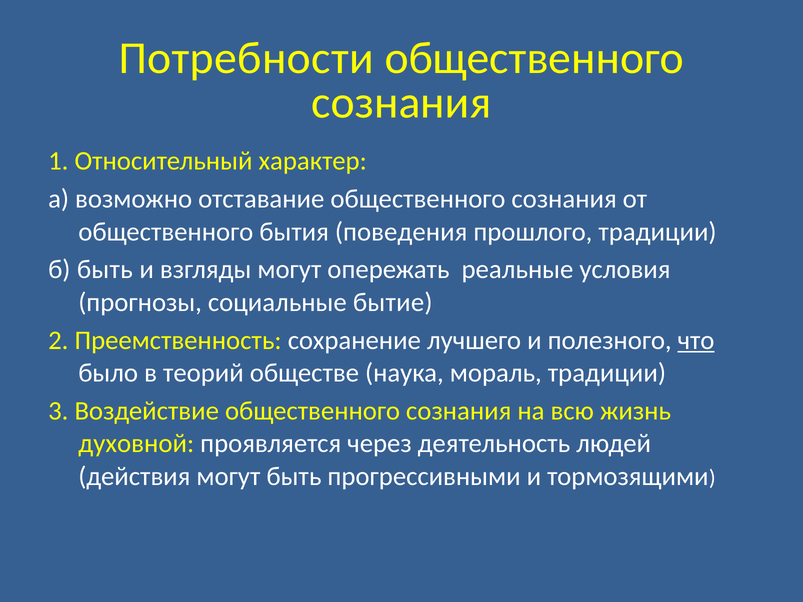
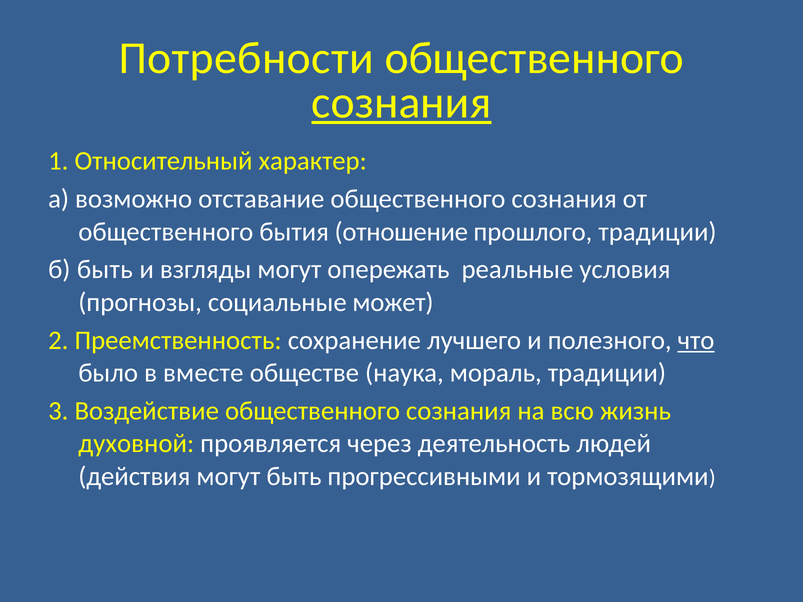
сознания at (401, 103) underline: none -> present
поведения: поведения -> отношение
бытие: бытие -> может
теорий: теорий -> вместе
